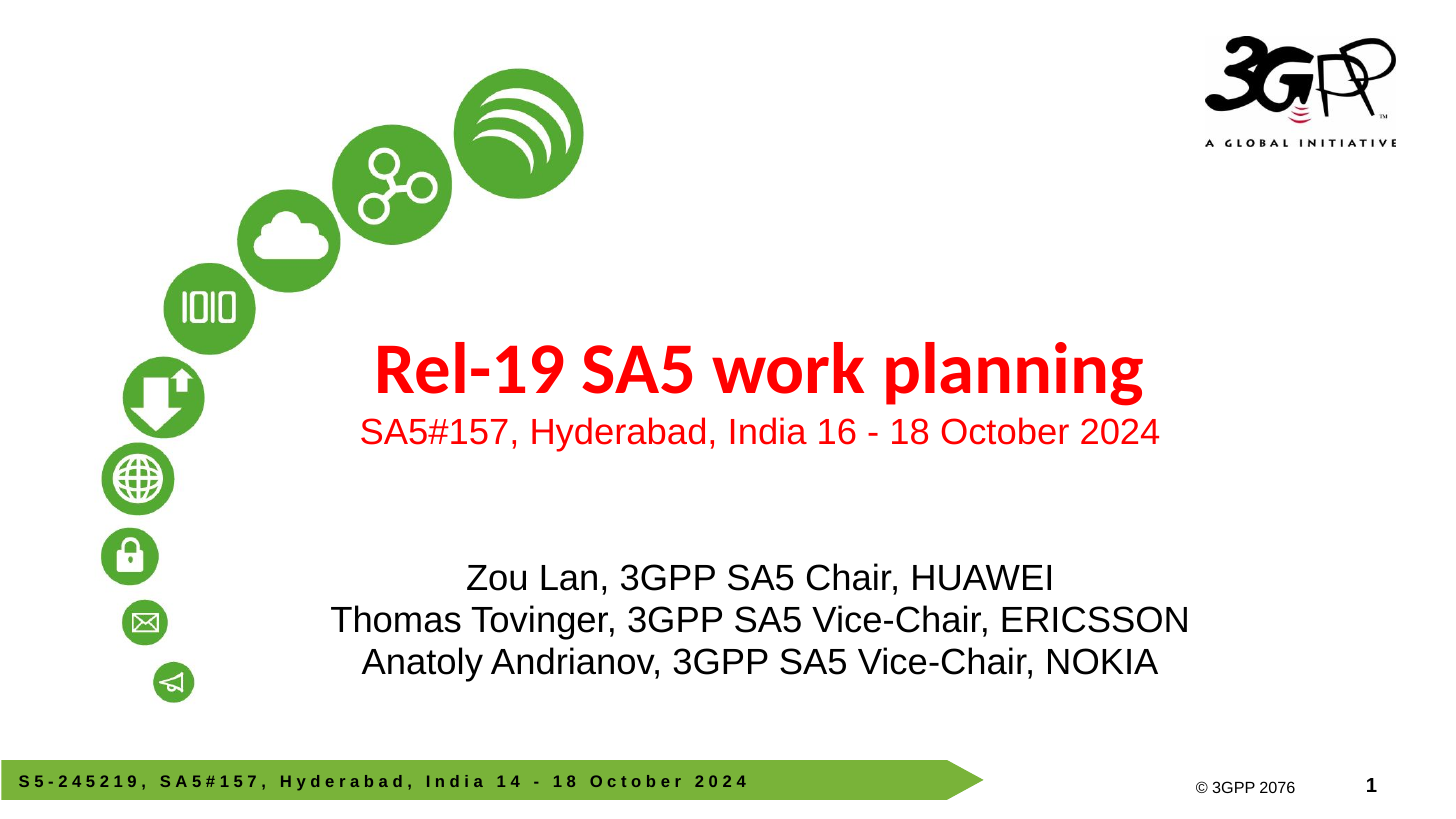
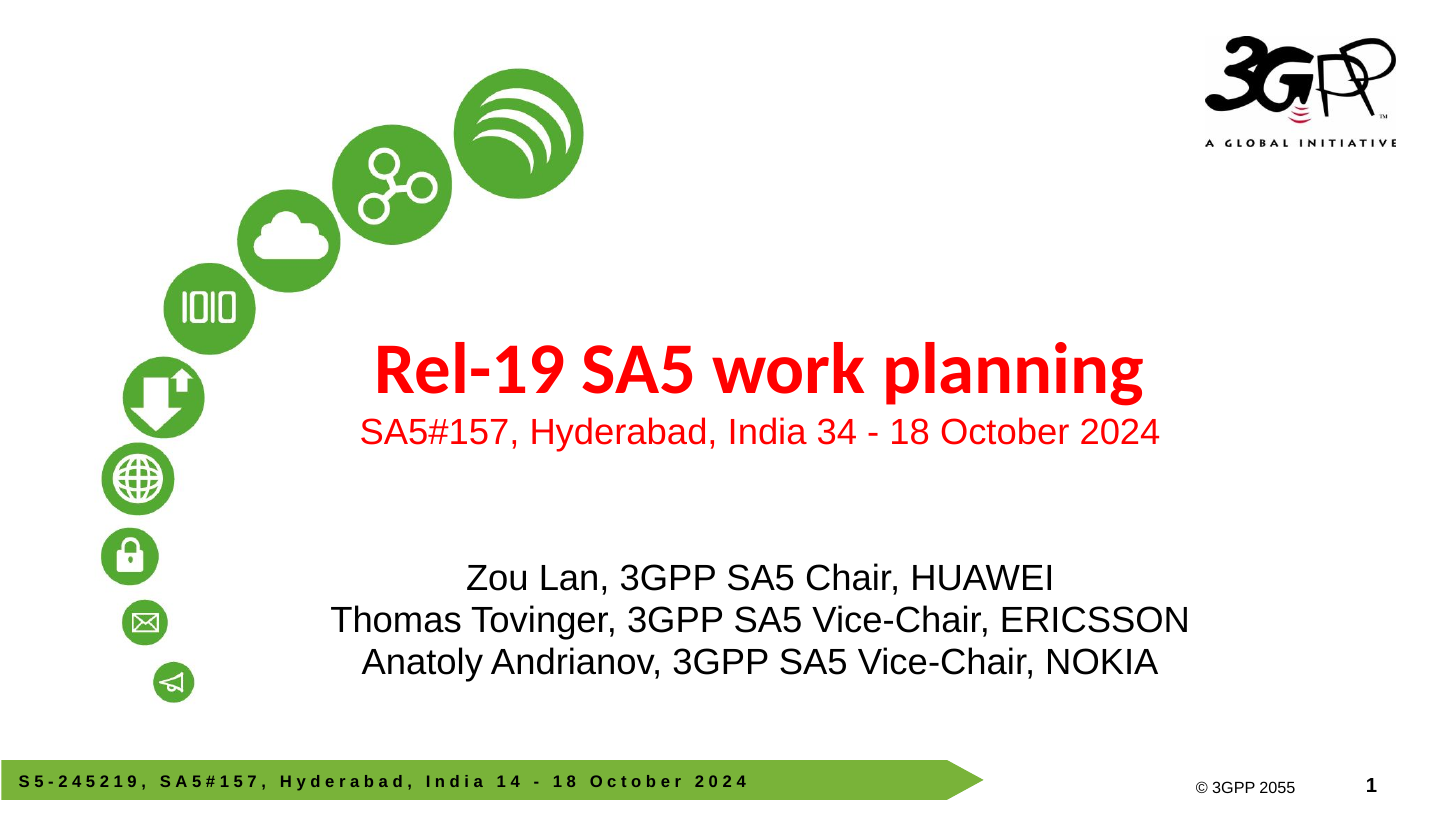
16: 16 -> 34
2076: 2076 -> 2055
